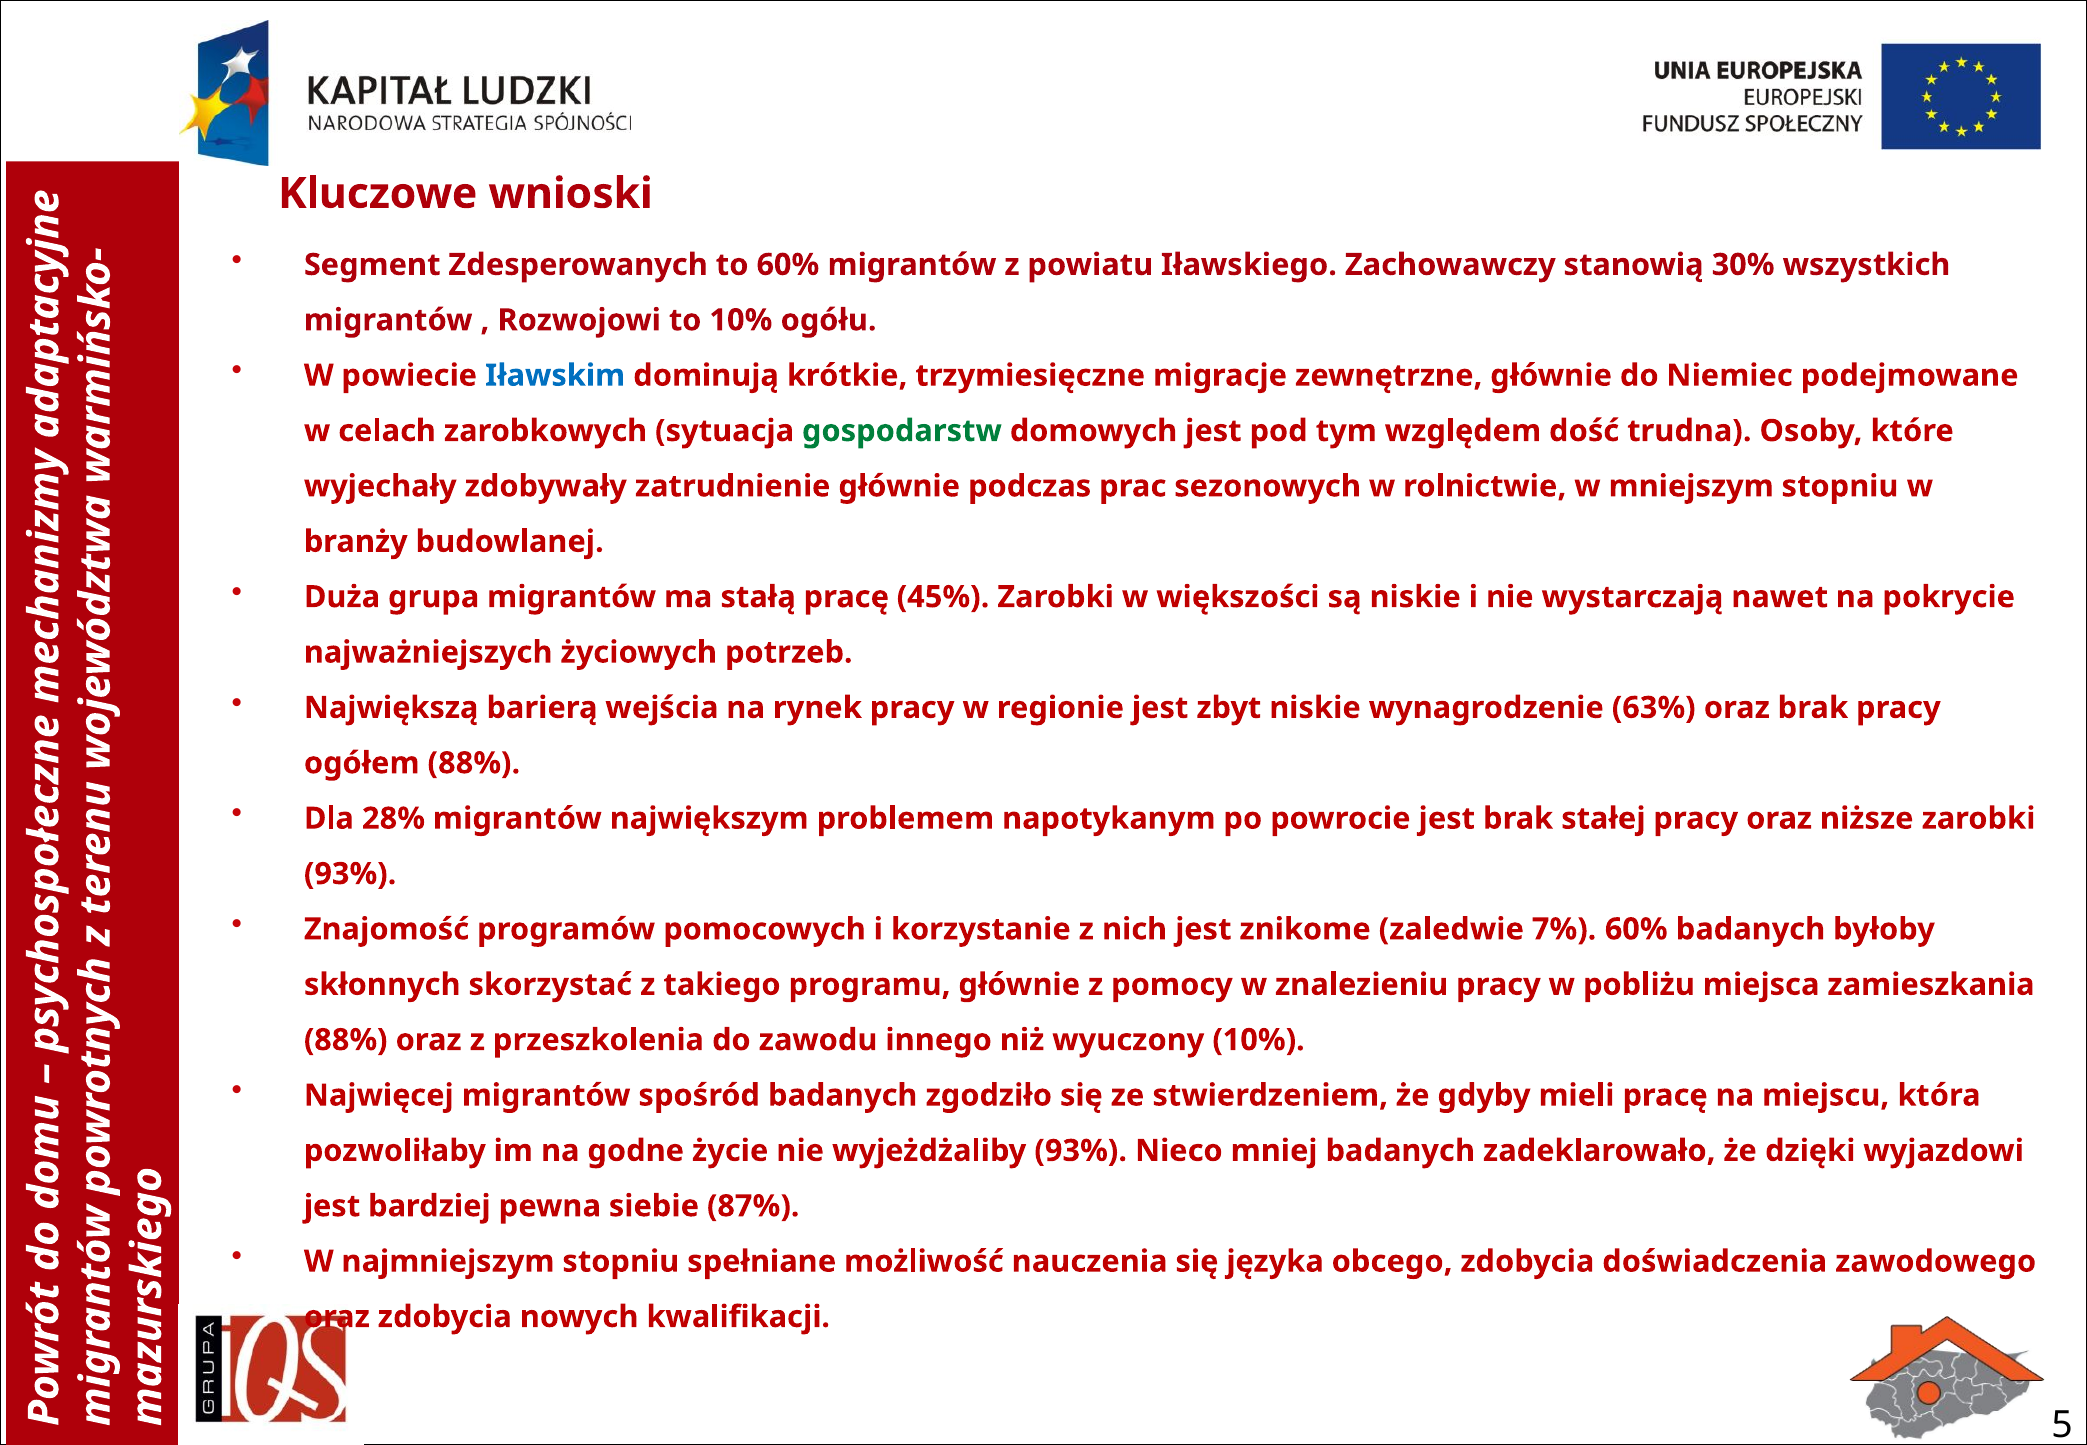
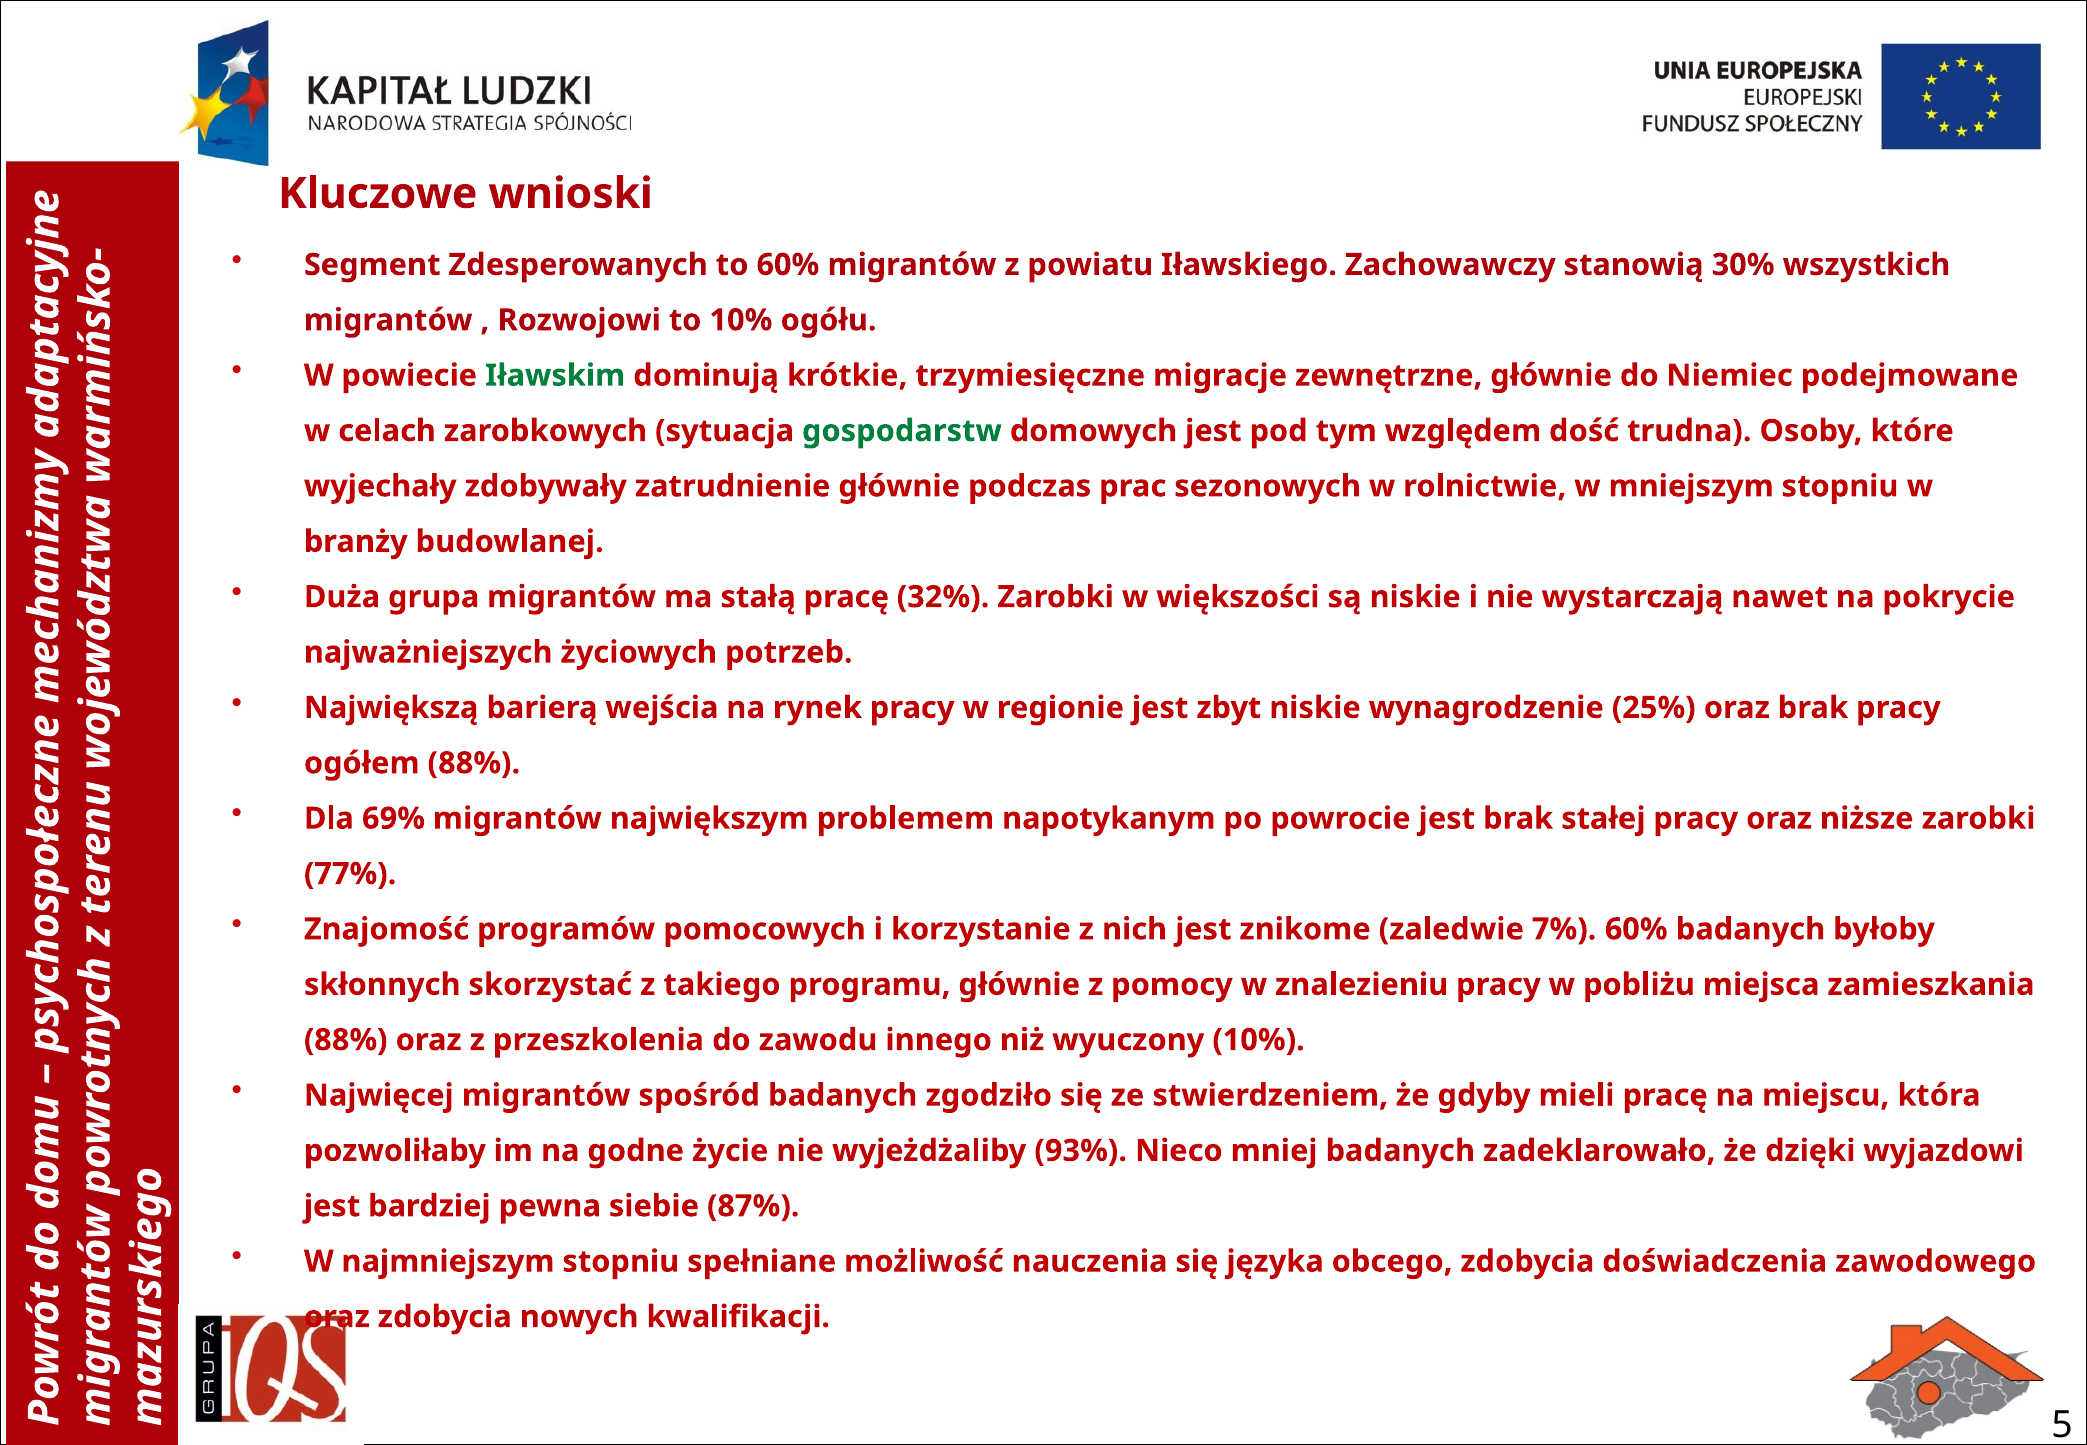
Iławskim colour: blue -> green
45%: 45% -> 32%
63%: 63% -> 25%
28%: 28% -> 69%
93% at (350, 874): 93% -> 77%
